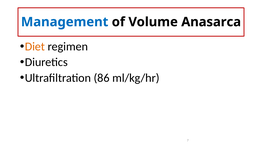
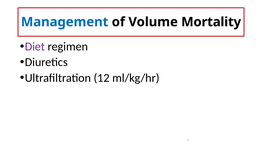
Anasarca: Anasarca -> Mortality
Diet colour: orange -> purple
86: 86 -> 12
